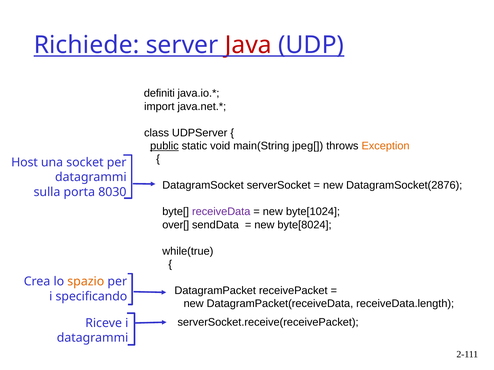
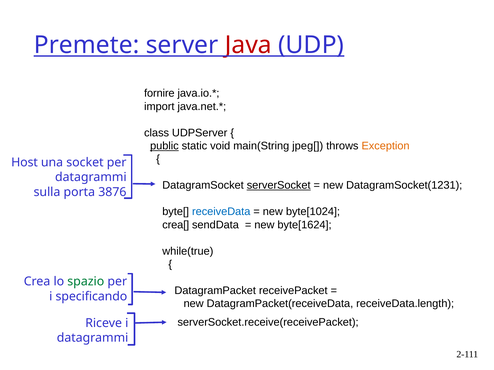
Richiede: Richiede -> Premete
definiti: definiti -> fornire
serverSocket underline: none -> present
DatagramSocket(2876: DatagramSocket(2876 -> DatagramSocket(1231
8030: 8030 -> 3876
receiveData colour: purple -> blue
over[: over[ -> crea[
byte[8024: byte[8024 -> byte[1624
spazio colour: orange -> green
